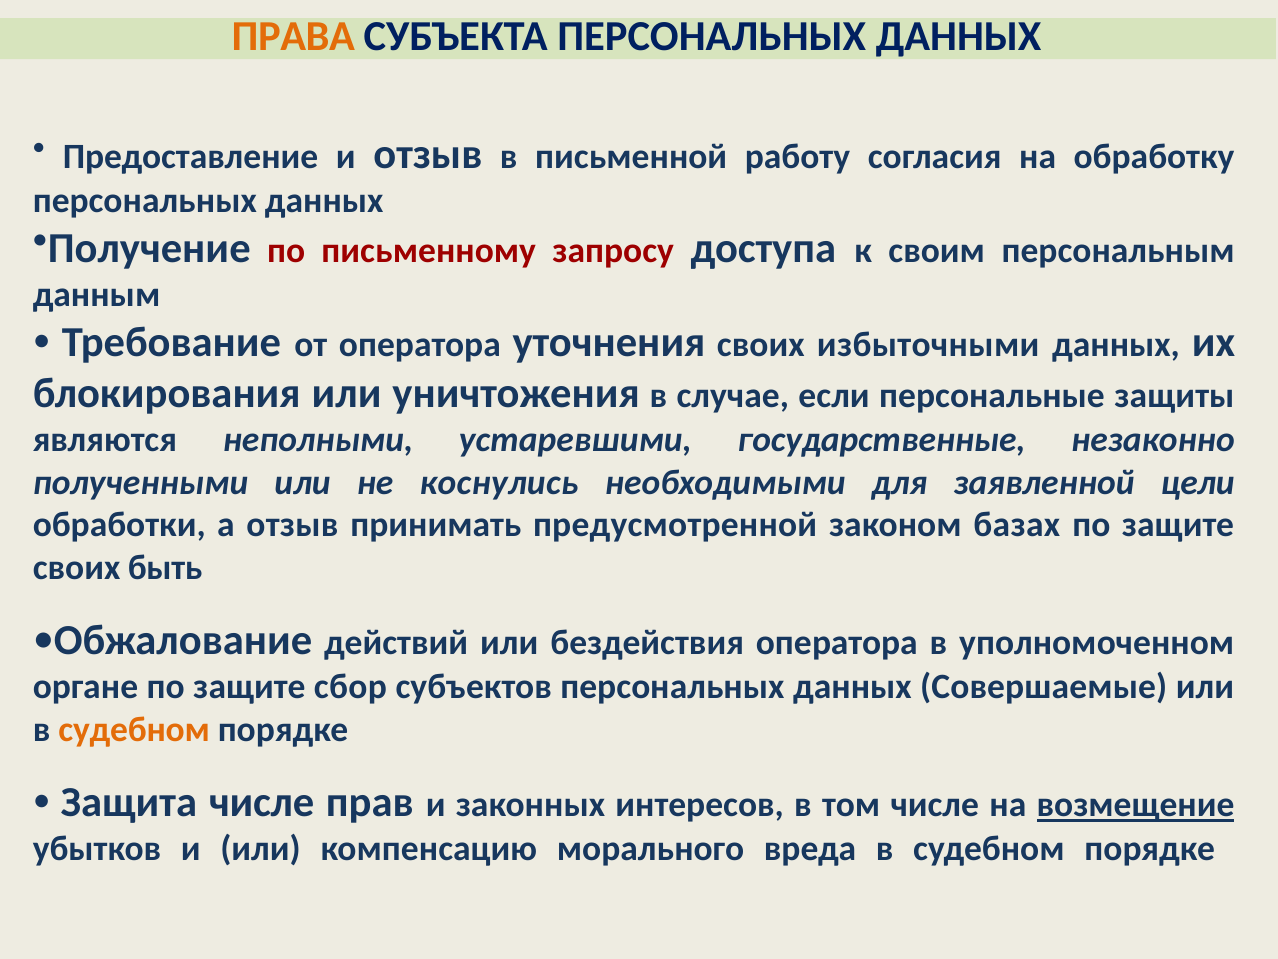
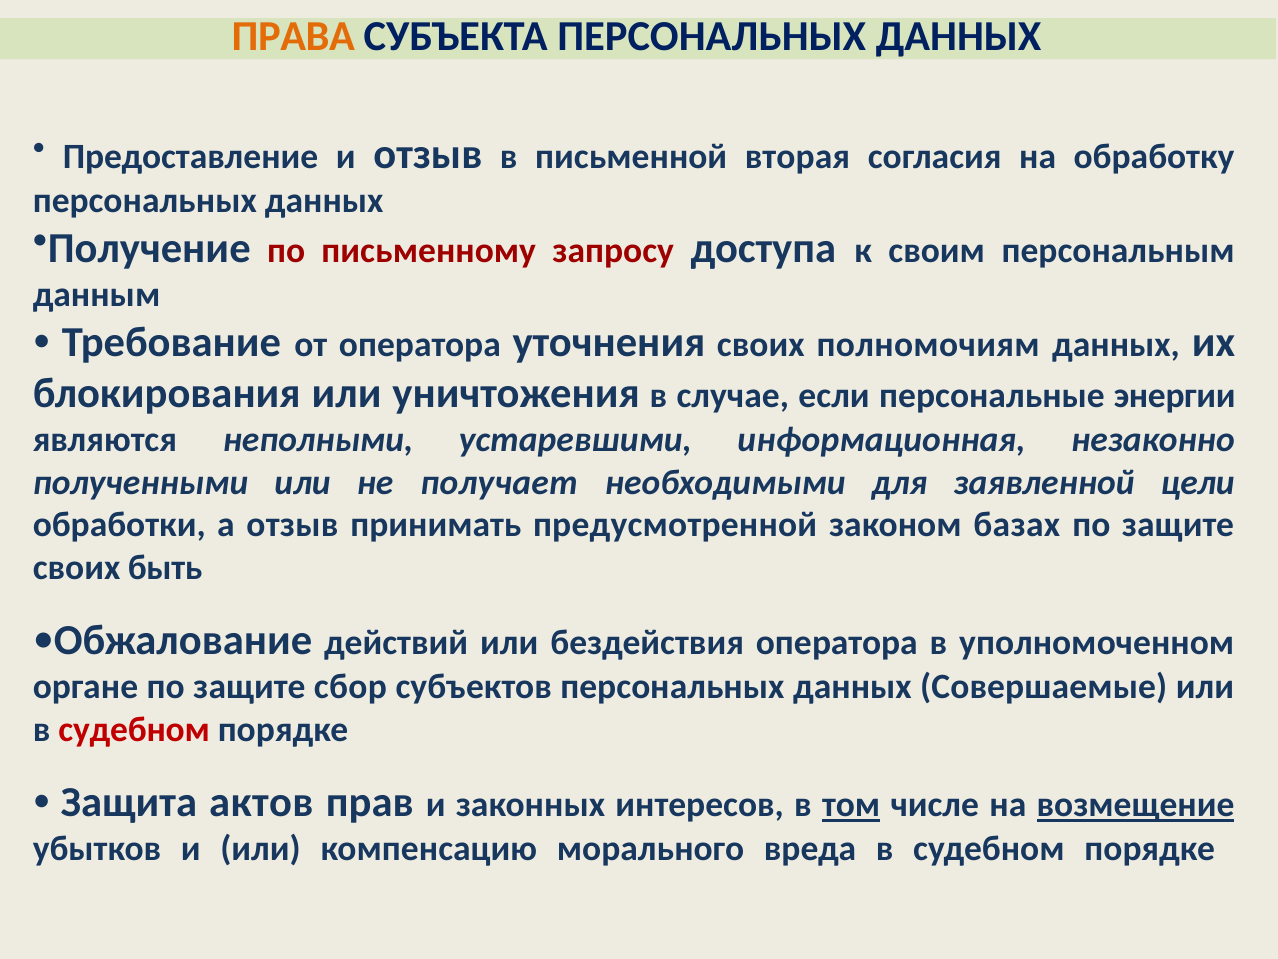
работу: работу -> вторая
избыточными: избыточными -> полномочиям
защиты: защиты -> энергии
государственные: государственные -> информационная
коснулись: коснулись -> получает
судебном at (134, 729) colour: orange -> red
Защита числе: числе -> актов
том underline: none -> present
